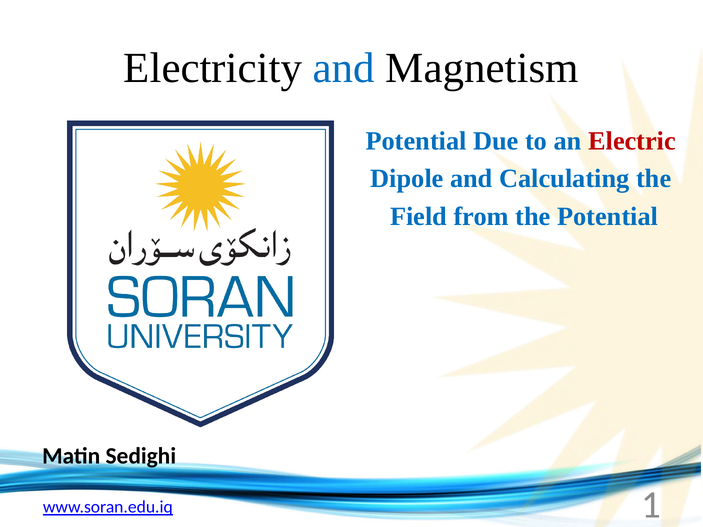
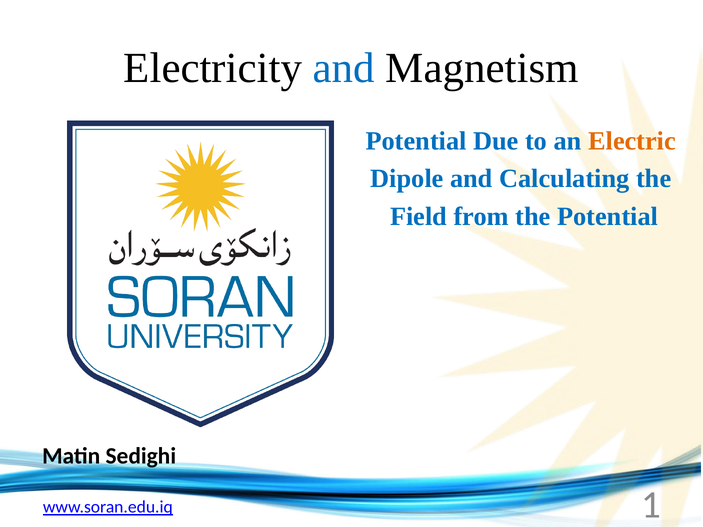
Electric colour: red -> orange
